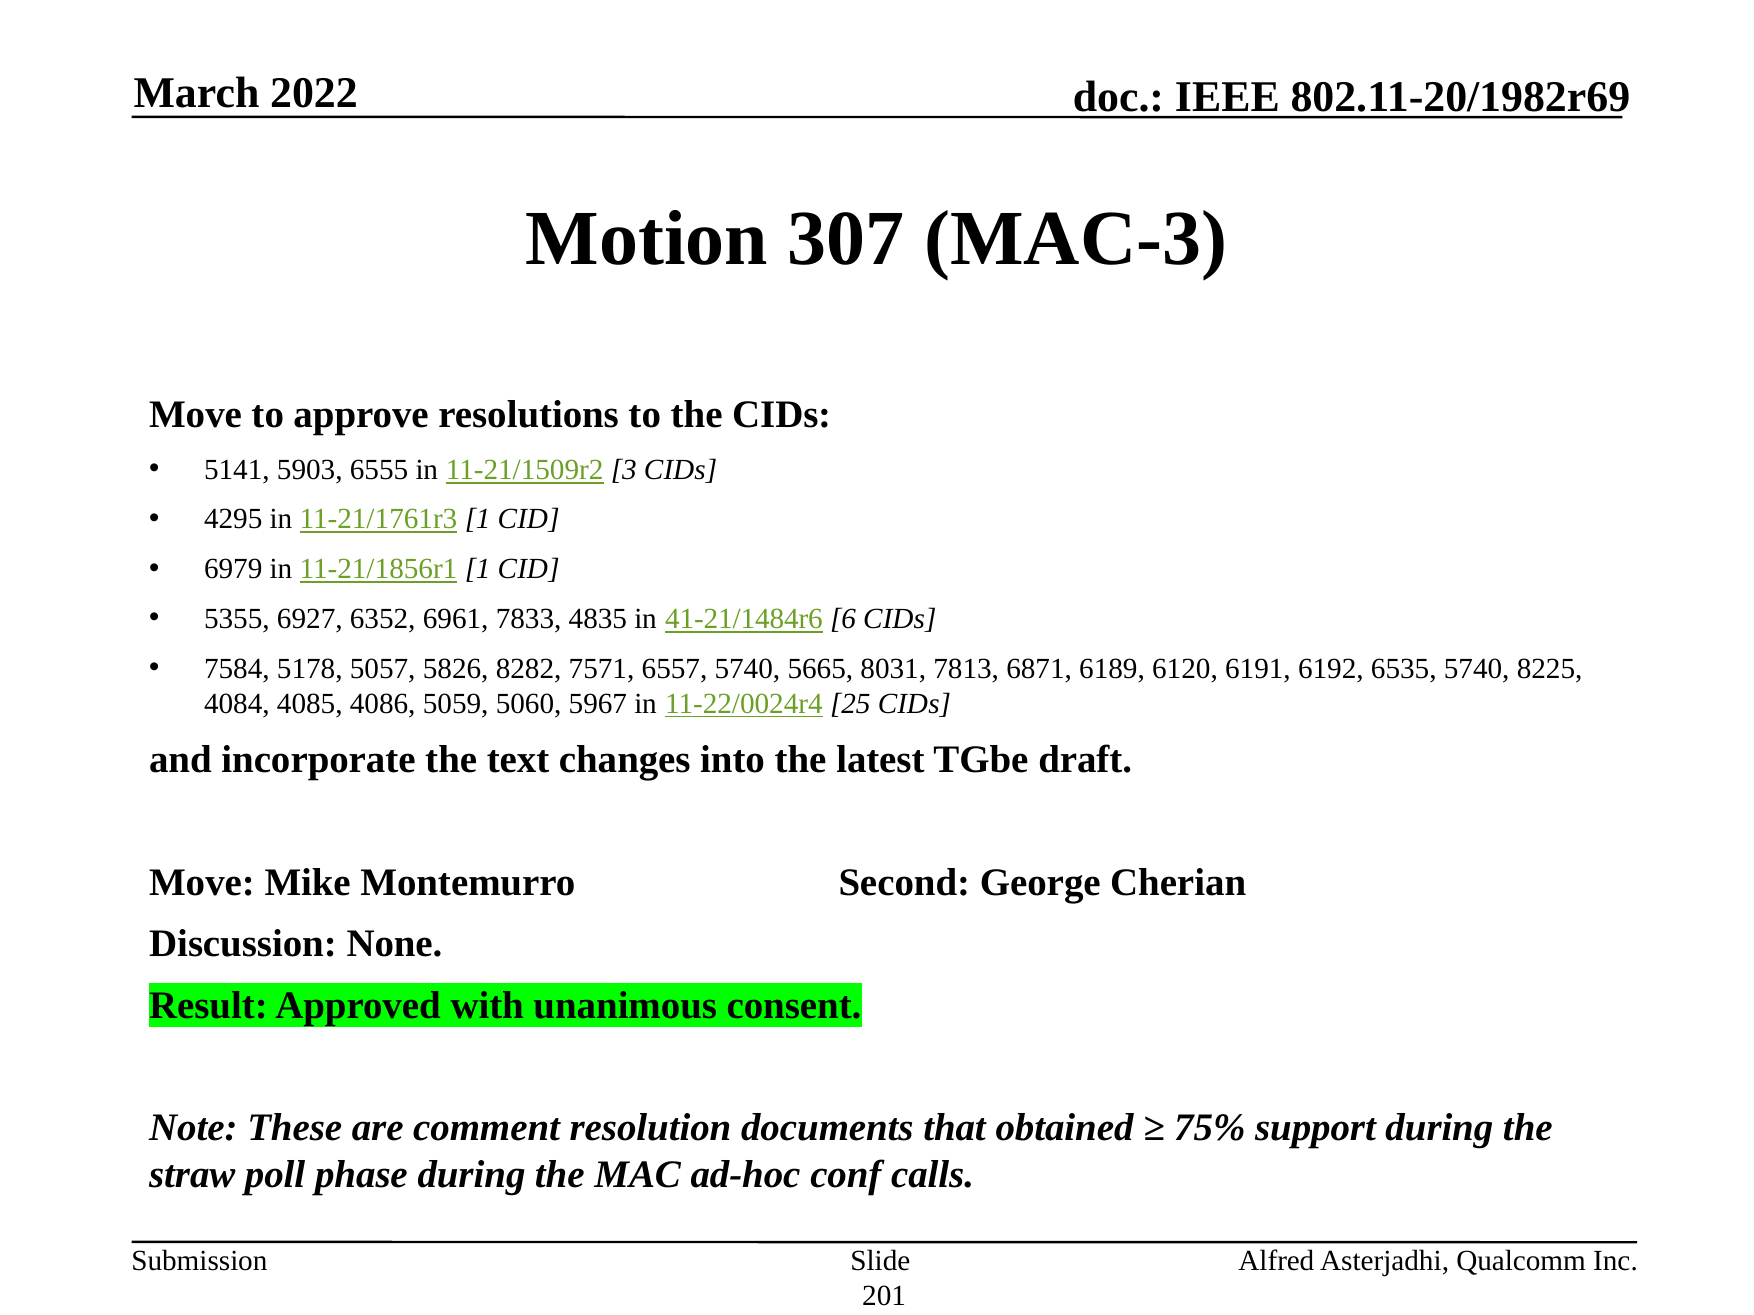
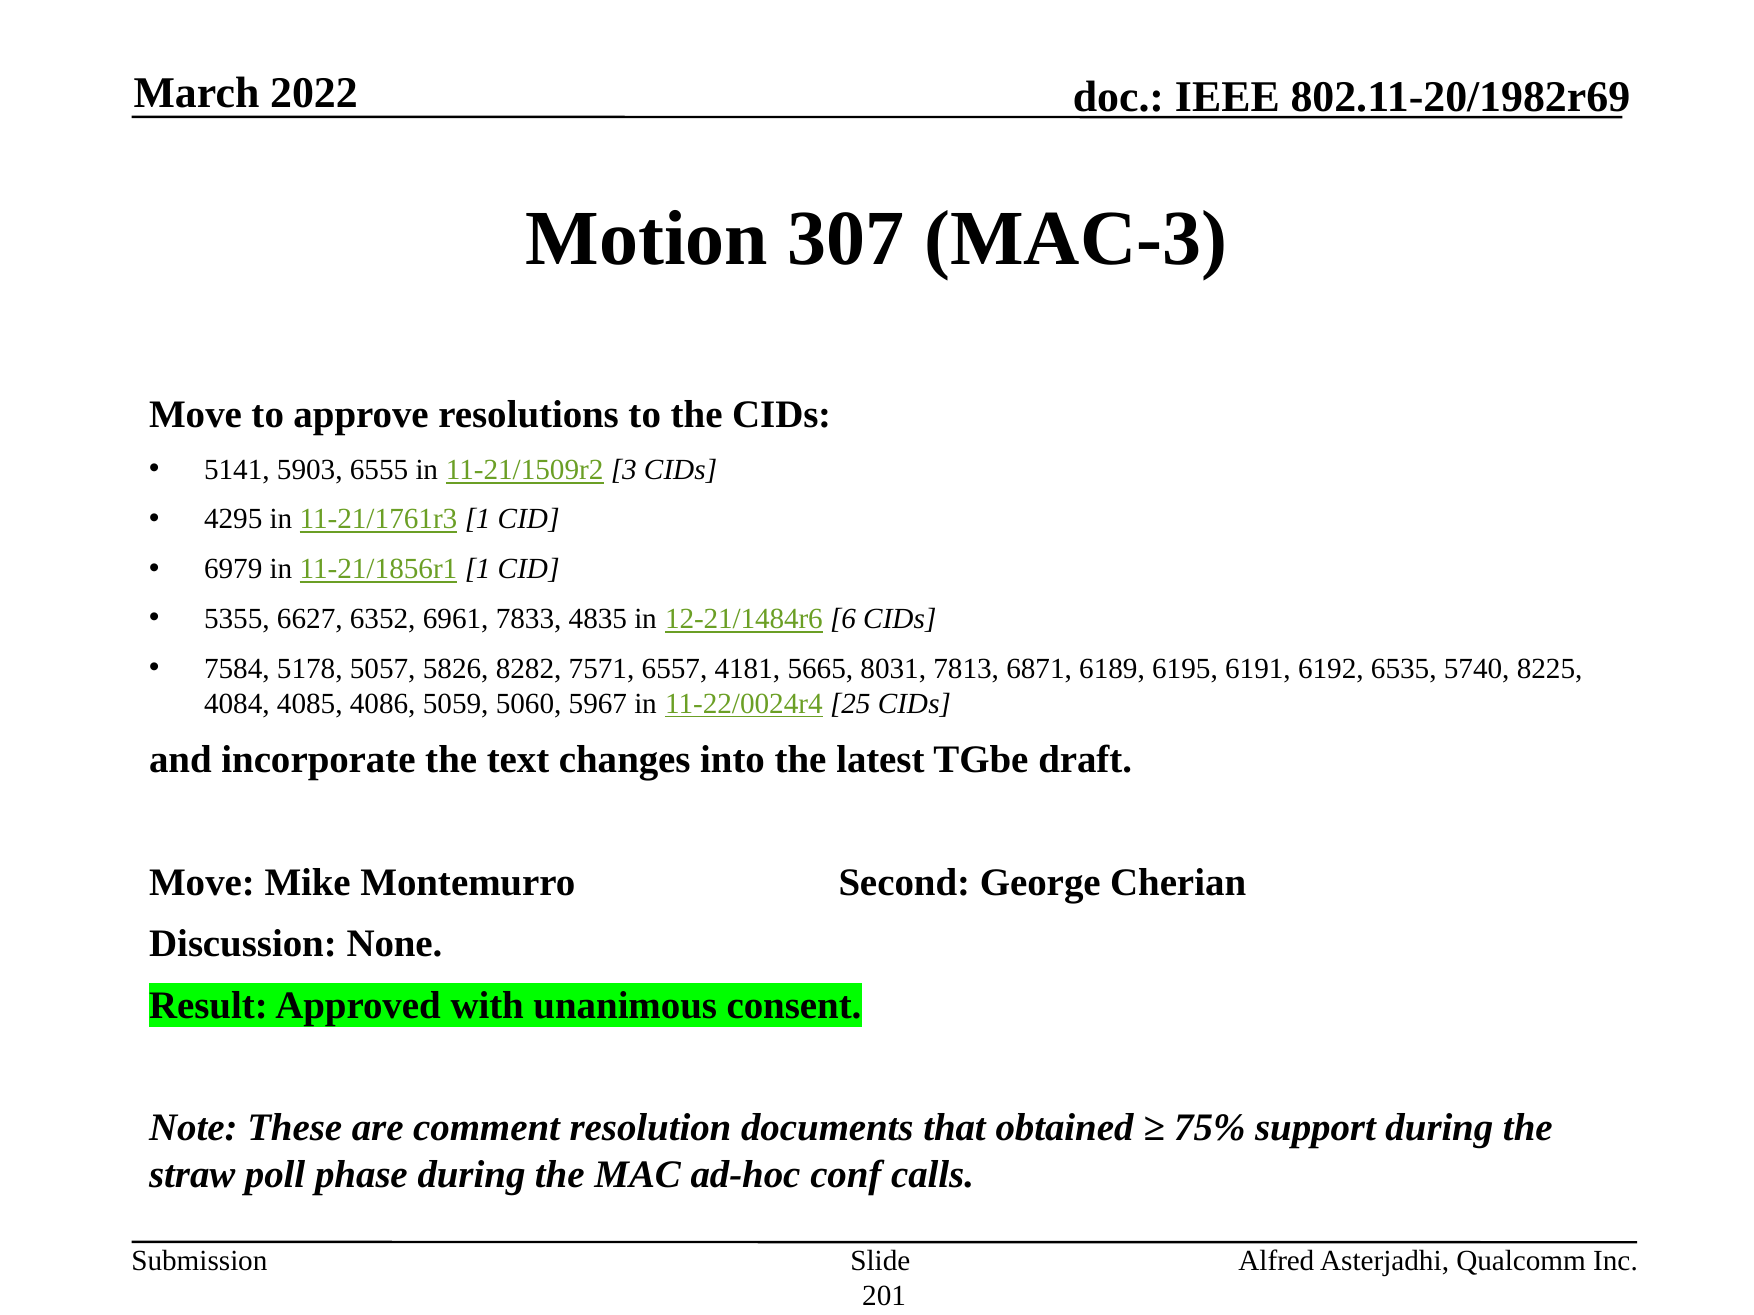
6927: 6927 -> 6627
41-21/1484r6: 41-21/1484r6 -> 12-21/1484r6
6557 5740: 5740 -> 4181
6120: 6120 -> 6195
